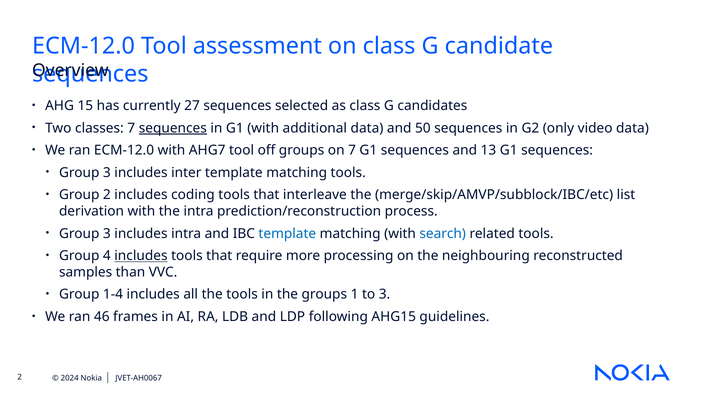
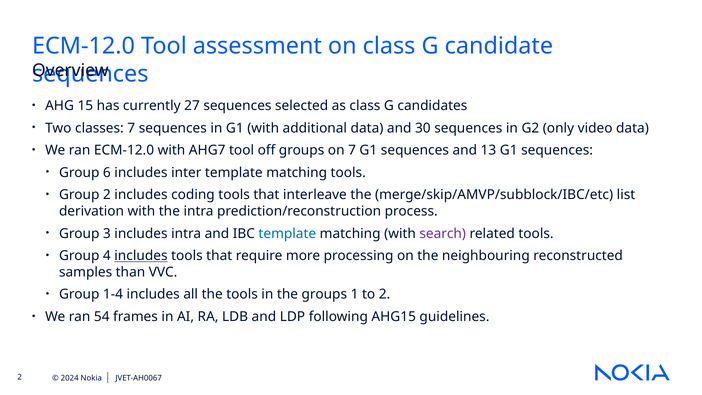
sequences at (173, 128) underline: present -> none
50: 50 -> 30
3 at (107, 173): 3 -> 6
search colour: blue -> purple
to 3: 3 -> 2
46: 46 -> 54
